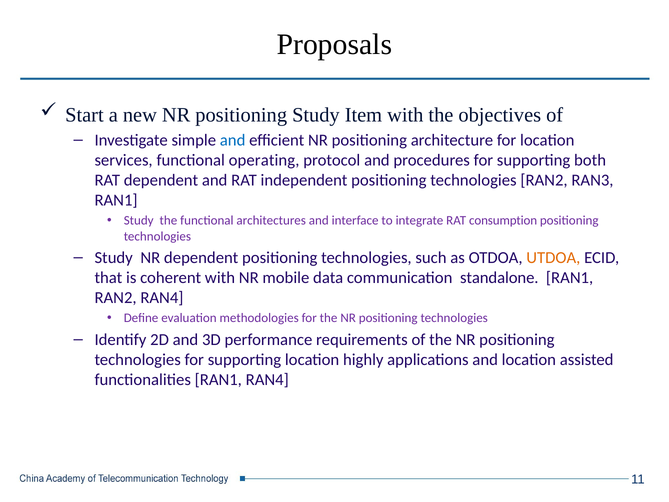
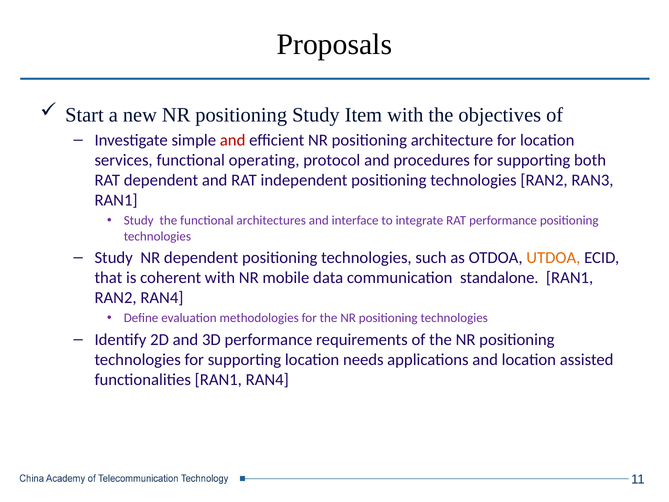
and at (233, 140) colour: blue -> red
RAT consumption: consumption -> performance
highly: highly -> needs
